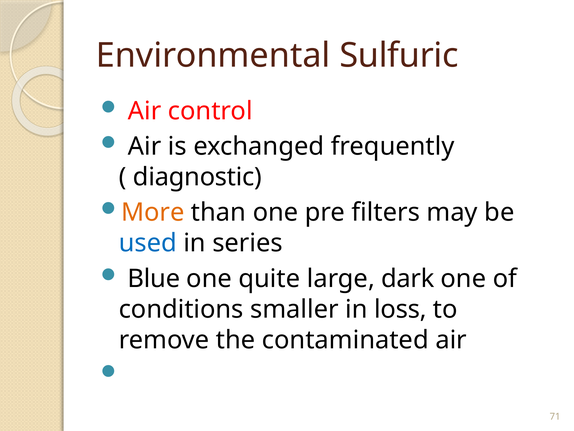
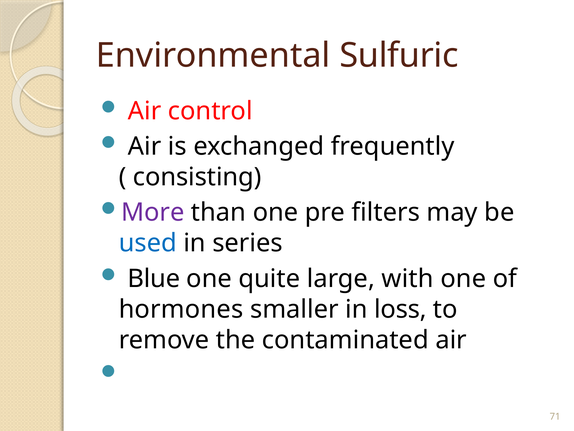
diagnostic: diagnostic -> consisting
More colour: orange -> purple
dark: dark -> with
conditions: conditions -> hormones
